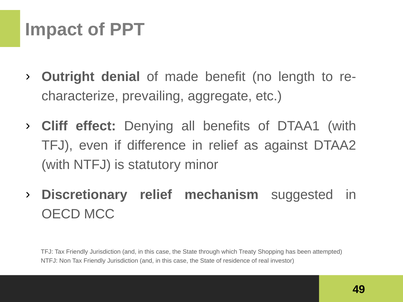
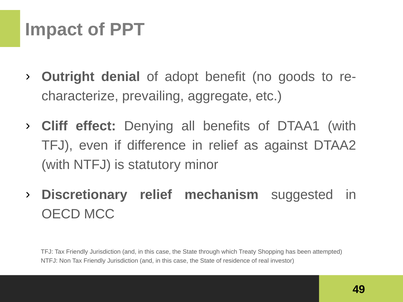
made: made -> adopt
length: length -> goods
